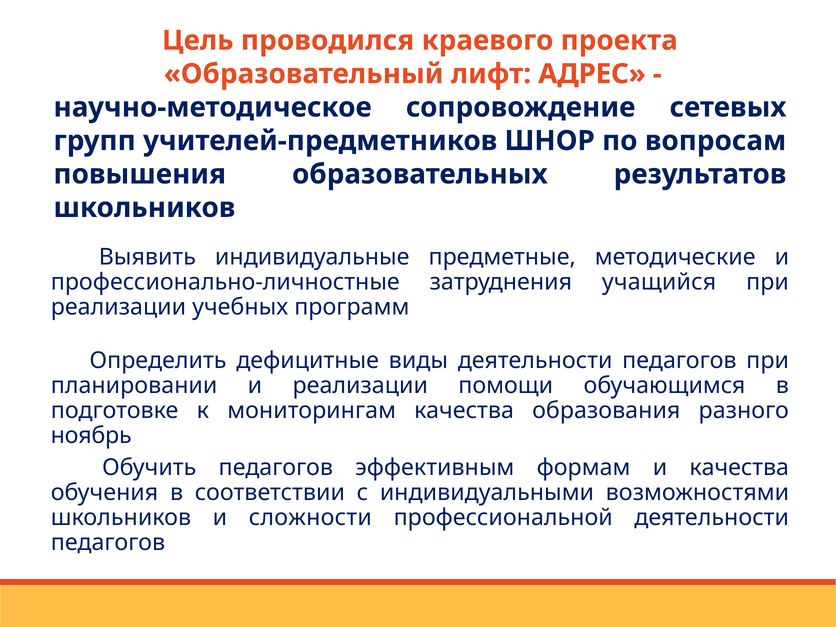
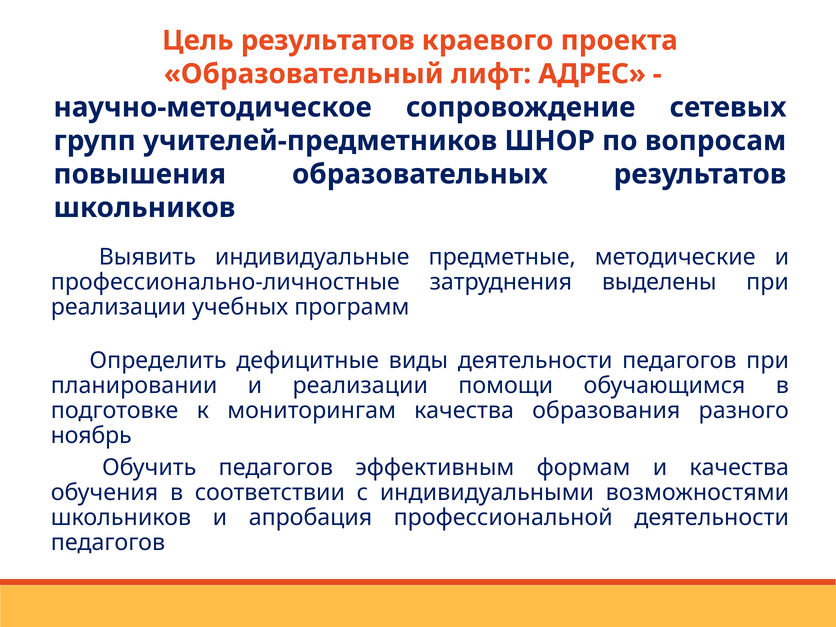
Цель проводился: проводился -> результатов
учащийся: учащийся -> выделены
сложности: сложности -> апробация
